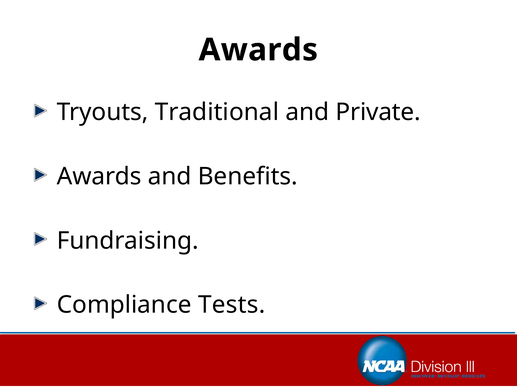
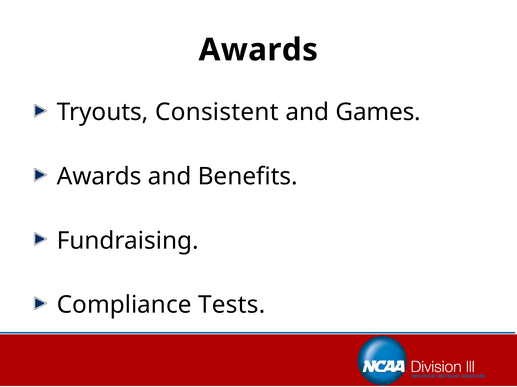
Traditional: Traditional -> Consistent
Private: Private -> Games
